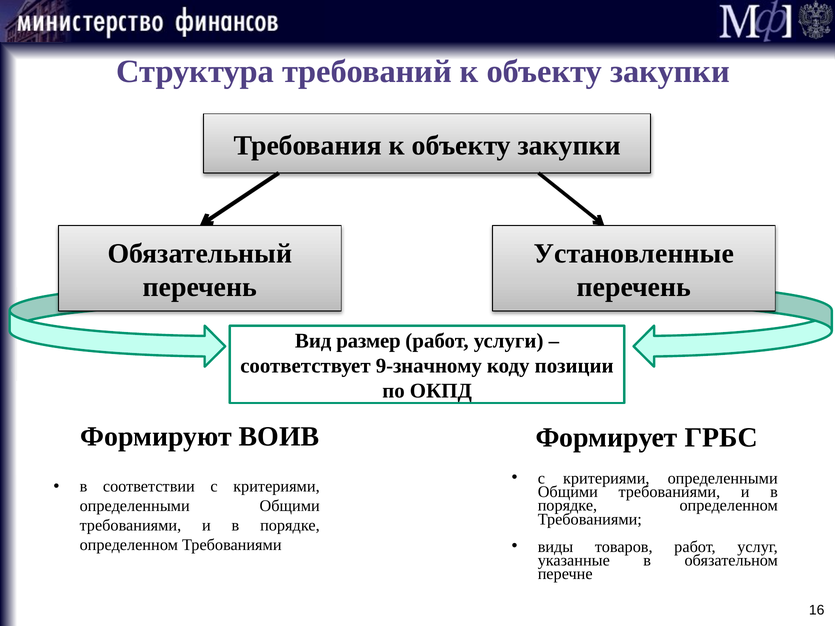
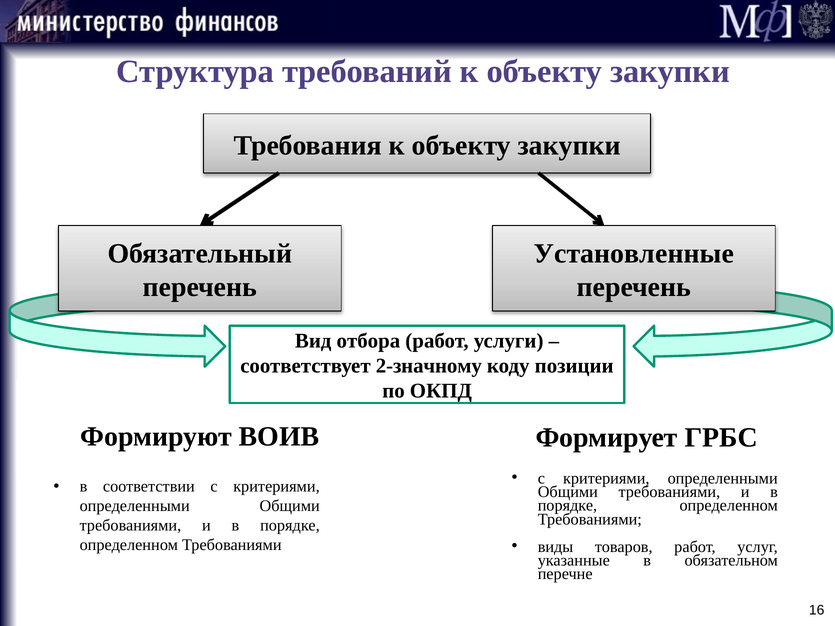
размер: размер -> отбора
9-значному: 9-значному -> 2-значному
